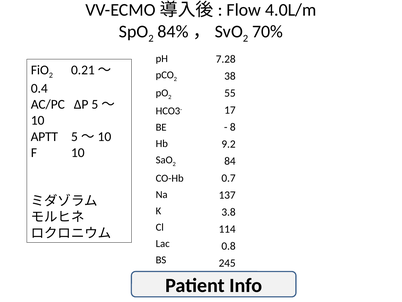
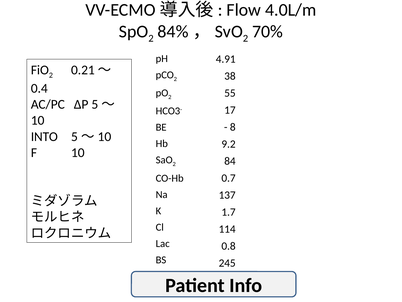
7.28: 7.28 -> 4.91
APTT: APTT -> INTO
3.8: 3.8 -> 1.7
